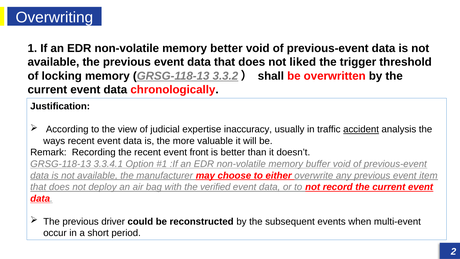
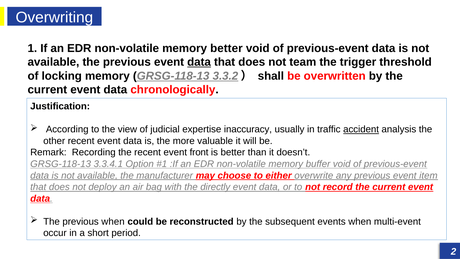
data at (199, 62) underline: none -> present
liked: liked -> team
ways: ways -> other
verified: verified -> directly
previous driver: driver -> when
